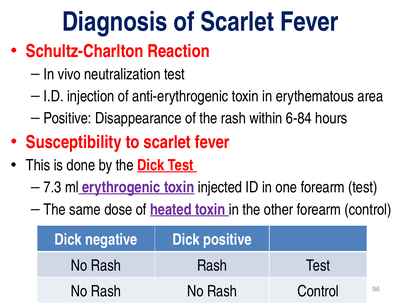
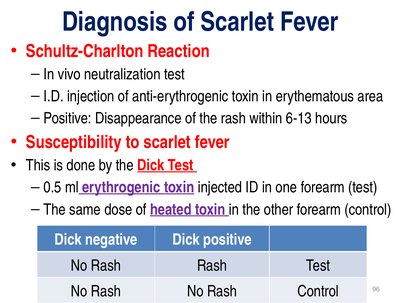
6-84: 6-84 -> 6-13
7.3: 7.3 -> 0.5
